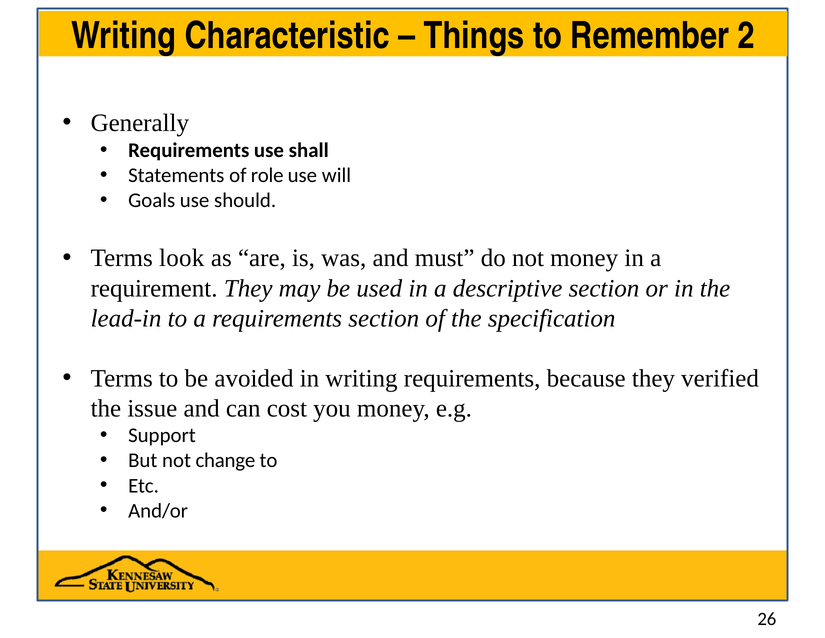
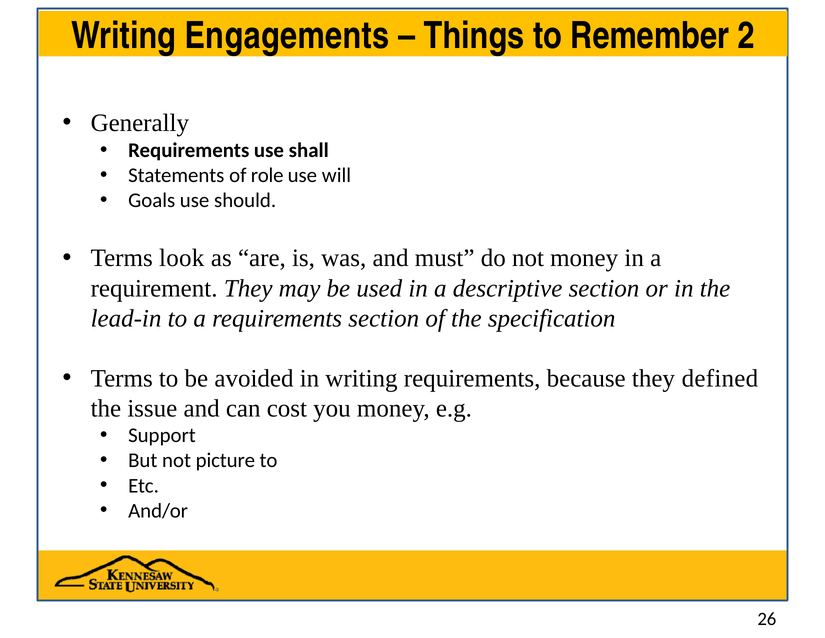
Characteristic: Characteristic -> Engagements
verified: verified -> defined
change: change -> picture
